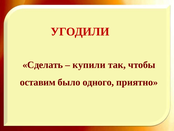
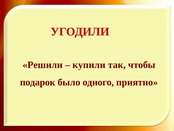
Сделать: Сделать -> Решили
оставим: оставим -> подарок
